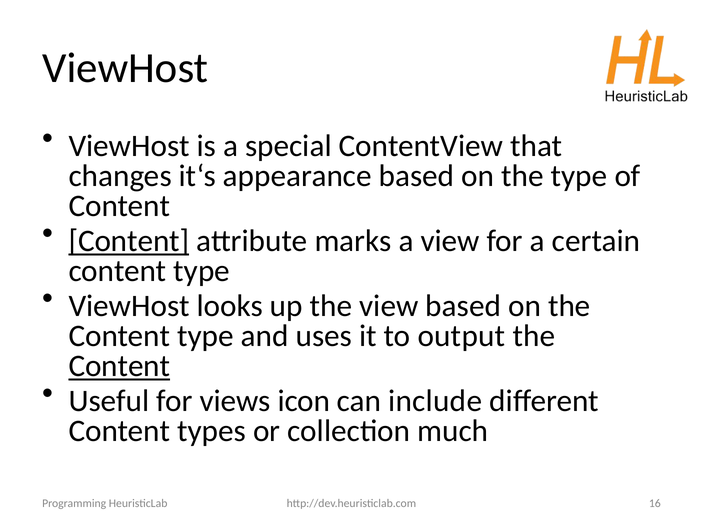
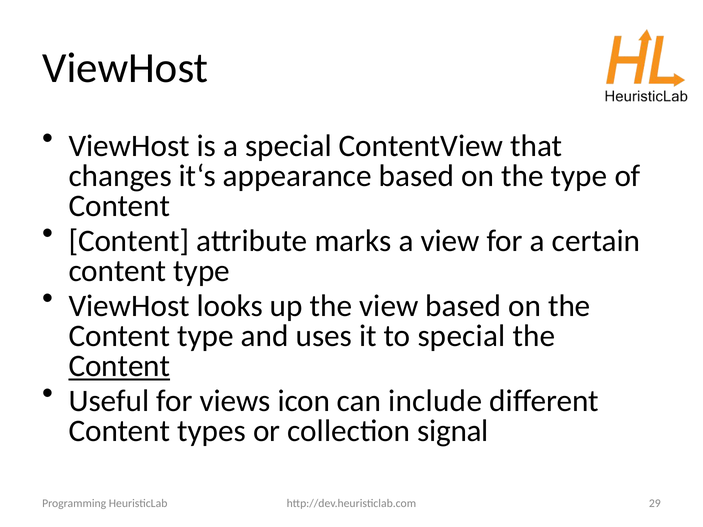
Content at (129, 241) underline: present -> none
to output: output -> special
much: much -> signal
16: 16 -> 29
